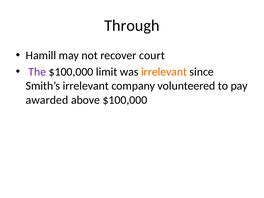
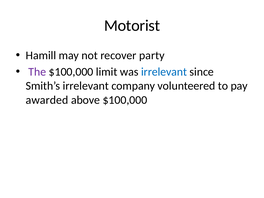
Through: Through -> Motorist
court: court -> party
irrelevant at (164, 72) colour: orange -> blue
